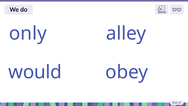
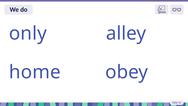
would: would -> home
